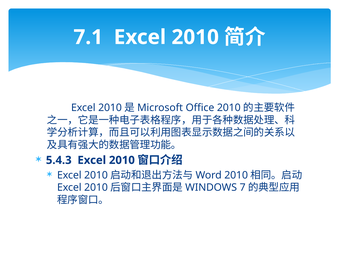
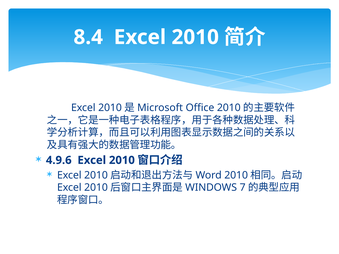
7.1: 7.1 -> 8.4
5.4.3: 5.4.3 -> 4.9.6
